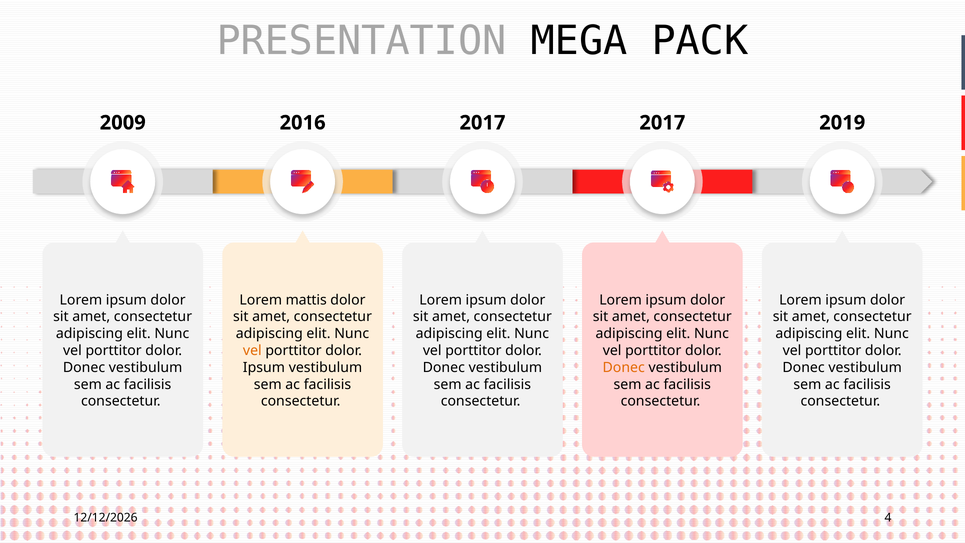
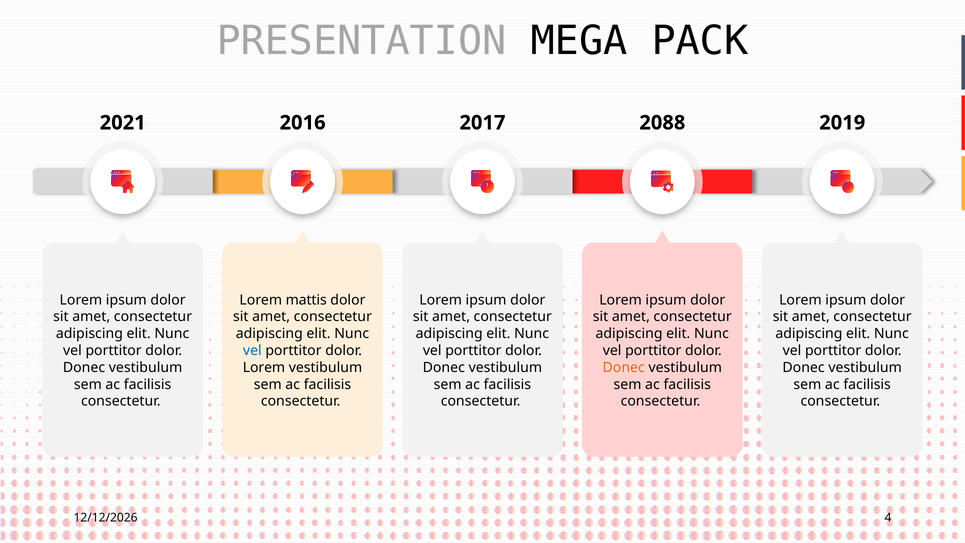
2009: 2009 -> 2021
2017 2017: 2017 -> 2088
vel at (252, 350) colour: orange -> blue
Ipsum at (264, 367): Ipsum -> Lorem
